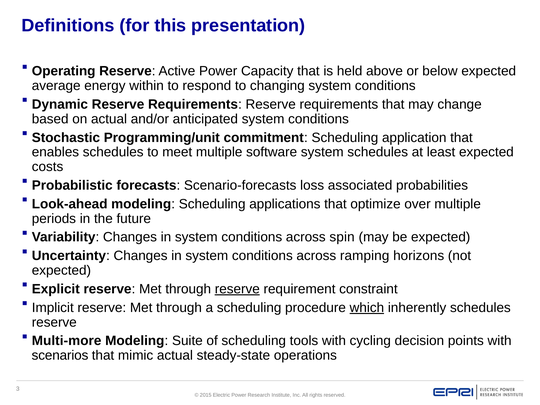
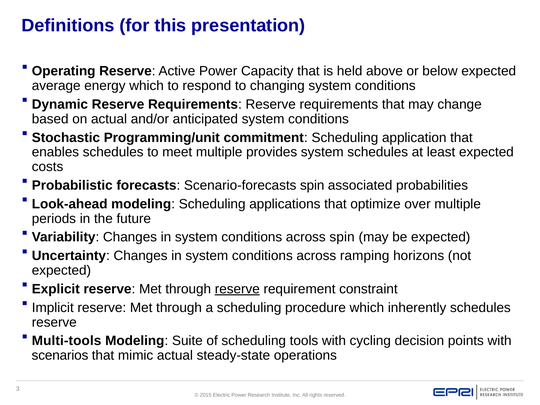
energy within: within -> which
software: software -> provides
Scenario-forecasts loss: loss -> spin
which at (367, 308) underline: present -> none
Multi-more: Multi-more -> Multi-tools
